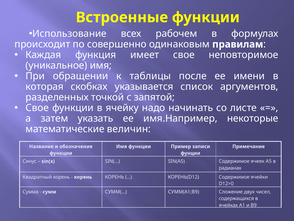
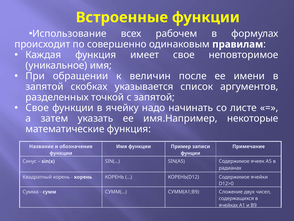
таблицы: таблицы -> величин
которая at (45, 87): которая -> запятой
математические величин: величин -> функция
